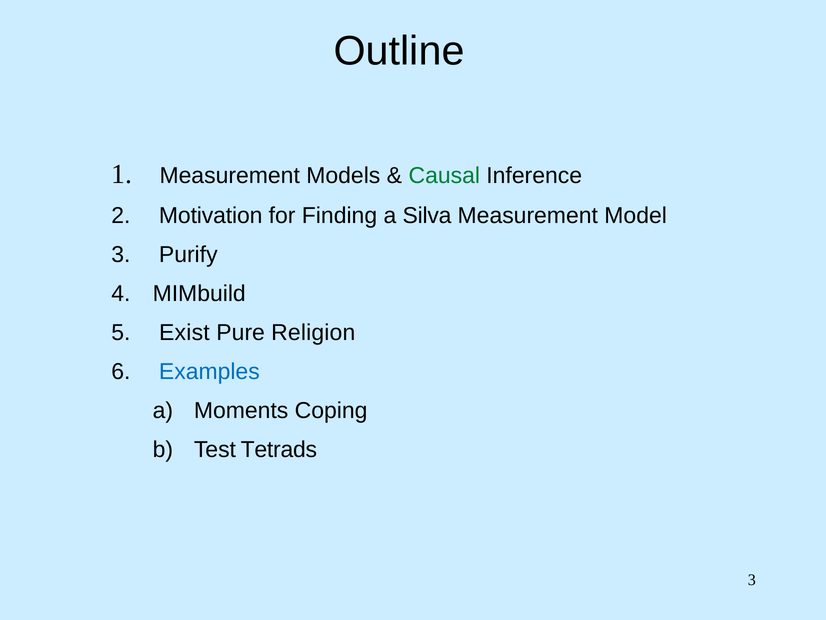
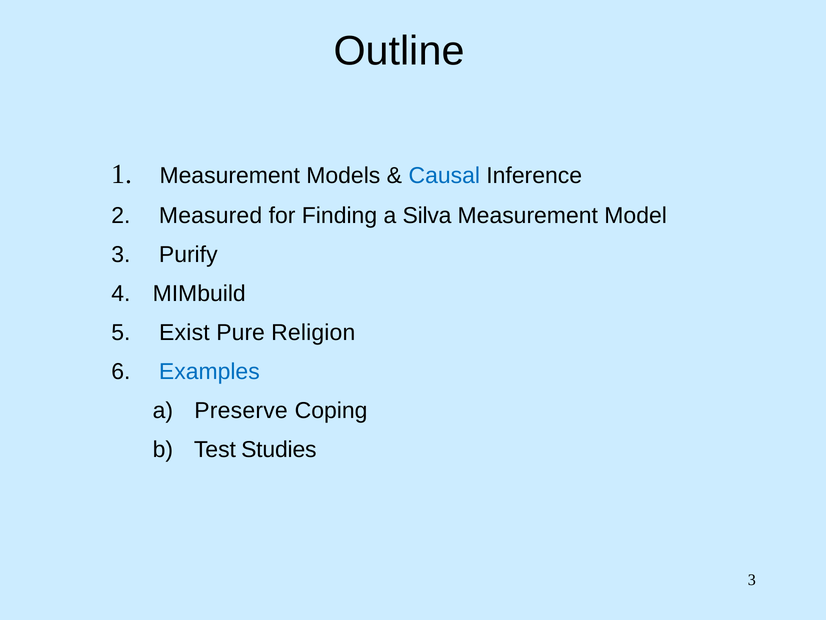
Causal colour: green -> blue
Motivation: Motivation -> Measured
Moments: Moments -> Preserve
Tetrads: Tetrads -> Studies
